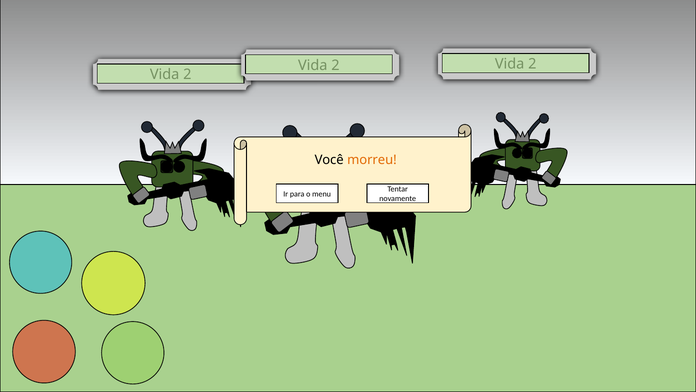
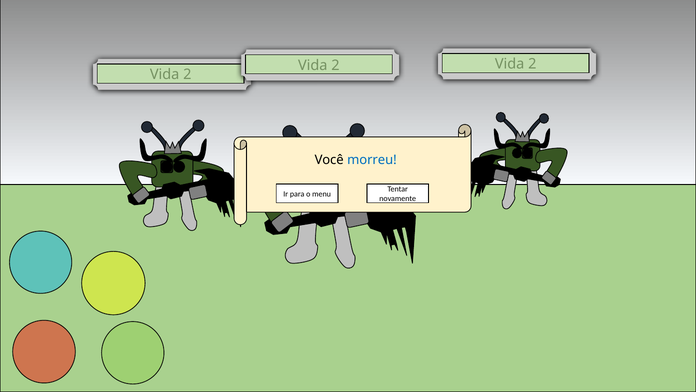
morreu colour: orange -> blue
